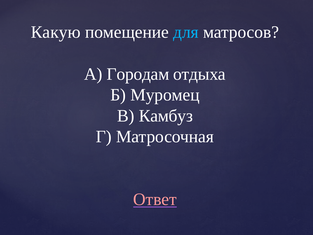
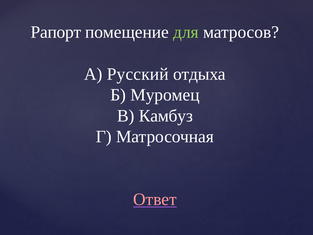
Какую: Какую -> Рапорт
для colour: light blue -> light green
Городам: Городам -> Русский
